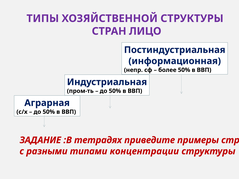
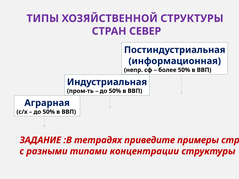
ЛИЦО: ЛИЦО -> СЕВЕР
